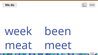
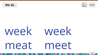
been at (58, 31): been -> week
